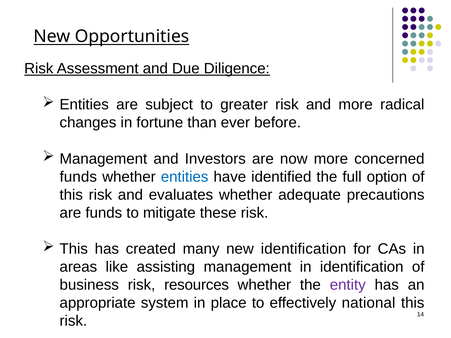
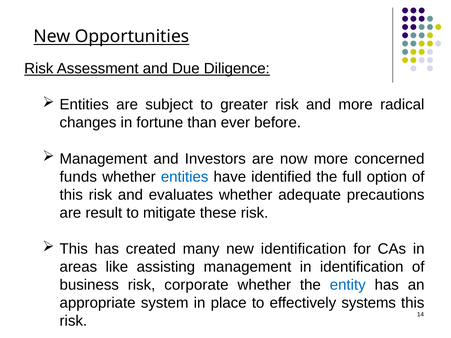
are funds: funds -> result
resources: resources -> corporate
entity colour: purple -> blue
national: national -> systems
